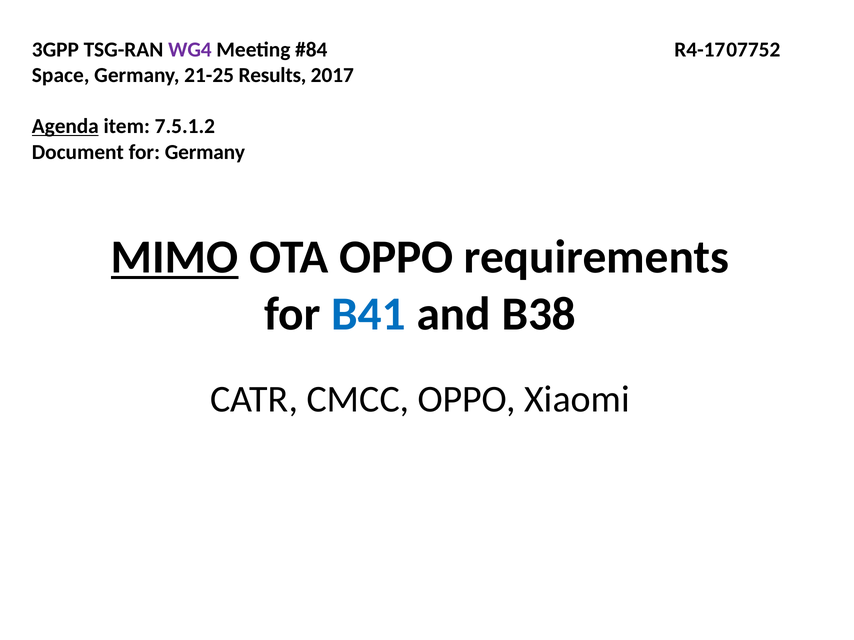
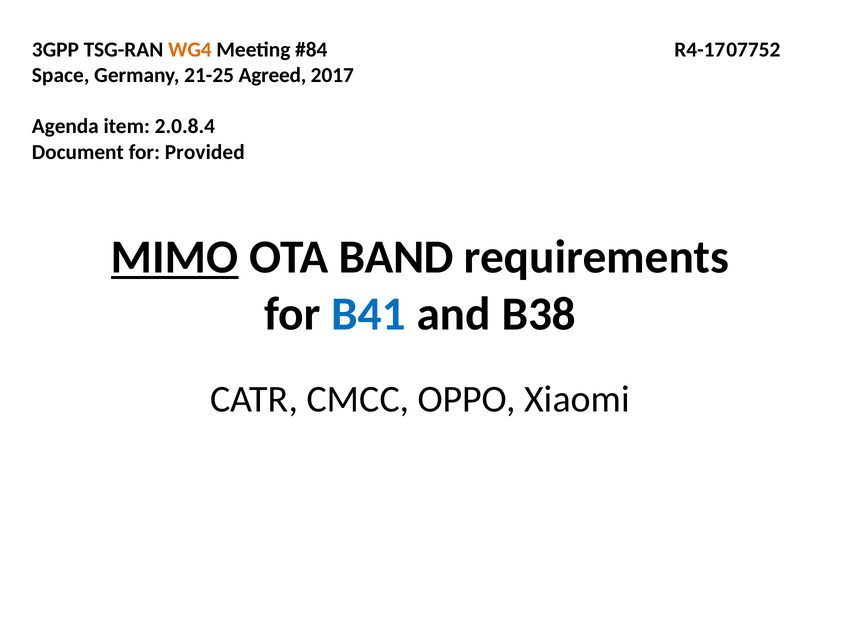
WG4 colour: purple -> orange
Results: Results -> Agreed
Agenda underline: present -> none
7.5.1.2: 7.5.1.2 -> 2.0.8.4
for Germany: Germany -> Provided
OTA OPPO: OPPO -> BAND
